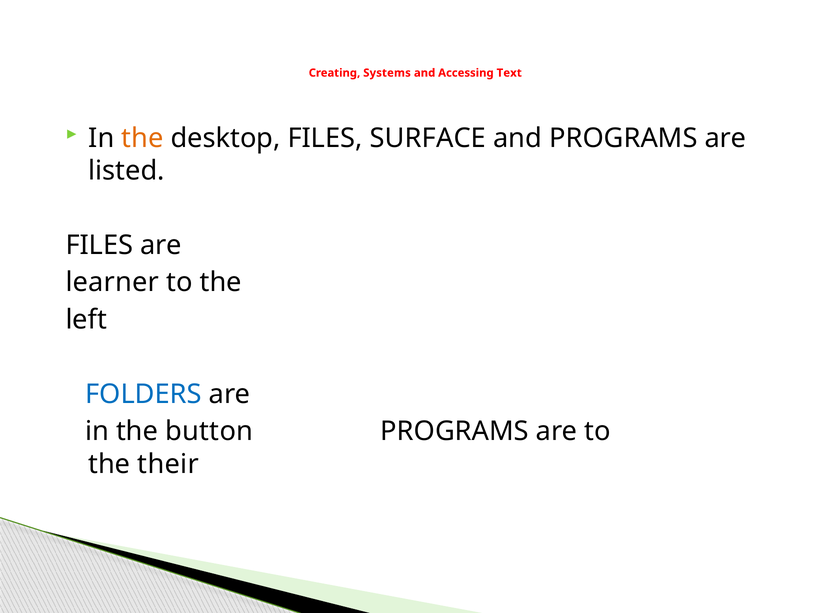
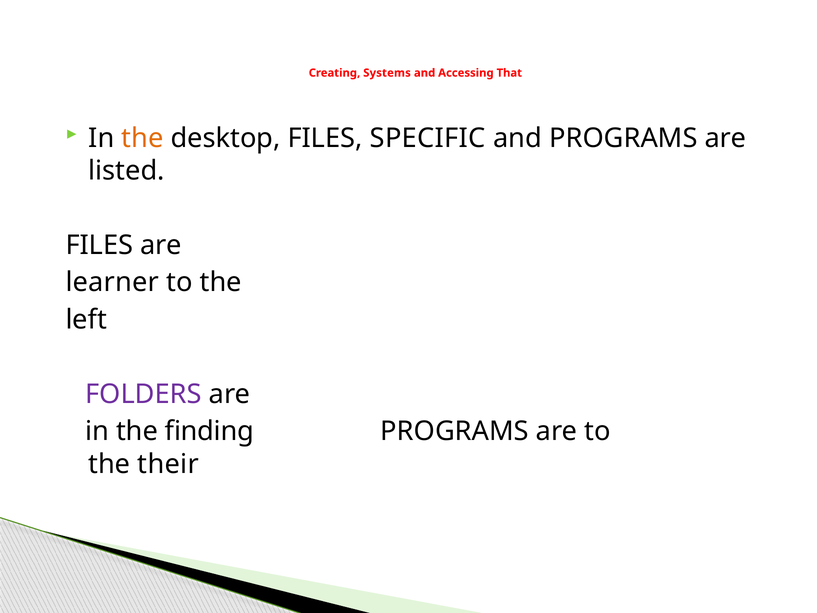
Text: Text -> That
SURFACE: SURFACE -> SPECIFIC
FOLDERS colour: blue -> purple
button: button -> finding
